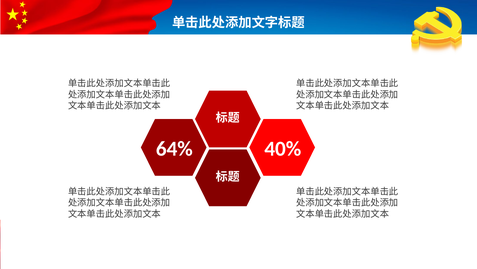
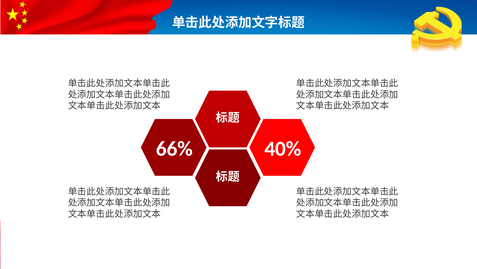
64%: 64% -> 66%
